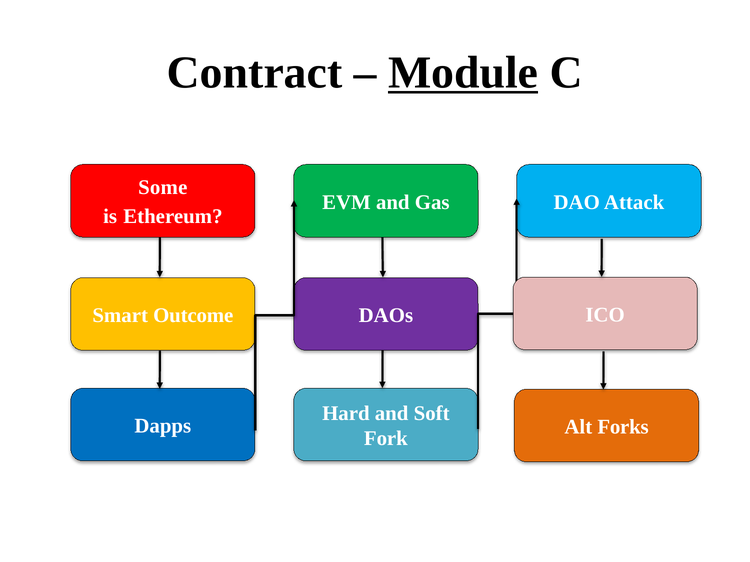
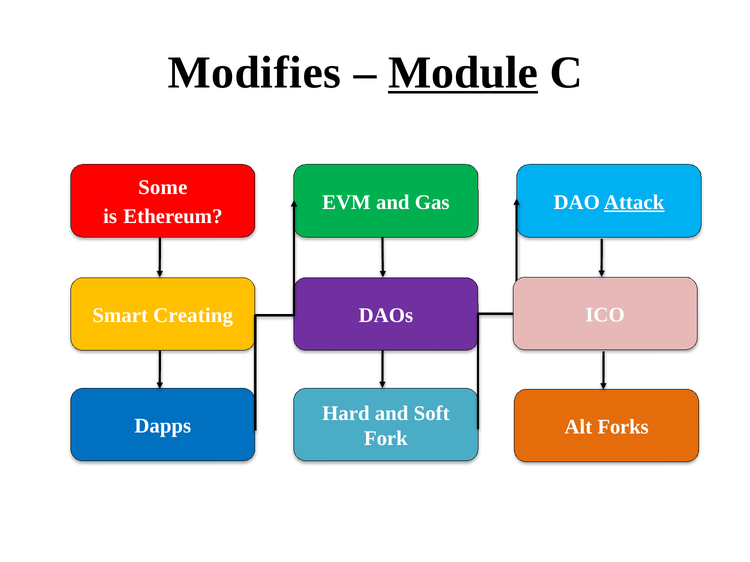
Contract: Contract -> Modifies
Attack underline: none -> present
Outcome: Outcome -> Creating
